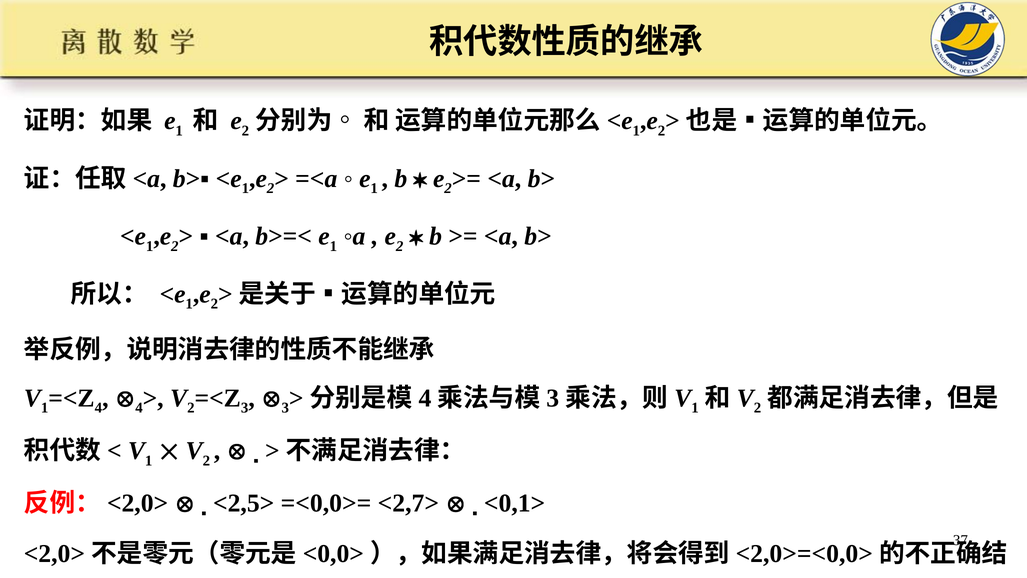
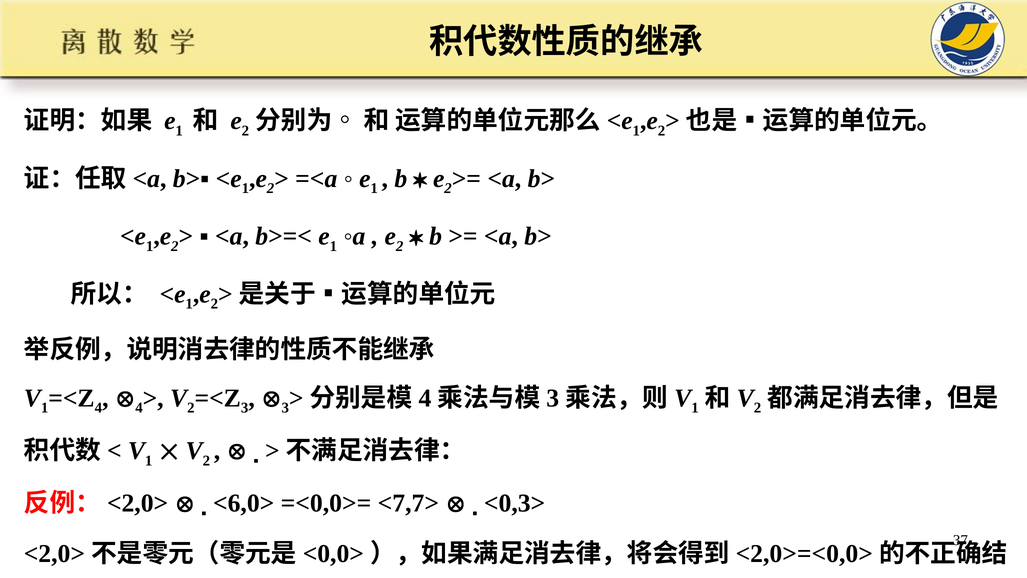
<2,5>: <2,5> -> <6,0>
<2,7>: <2,7> -> <7,7>
<0,1>: <0,1> -> <0,3>
